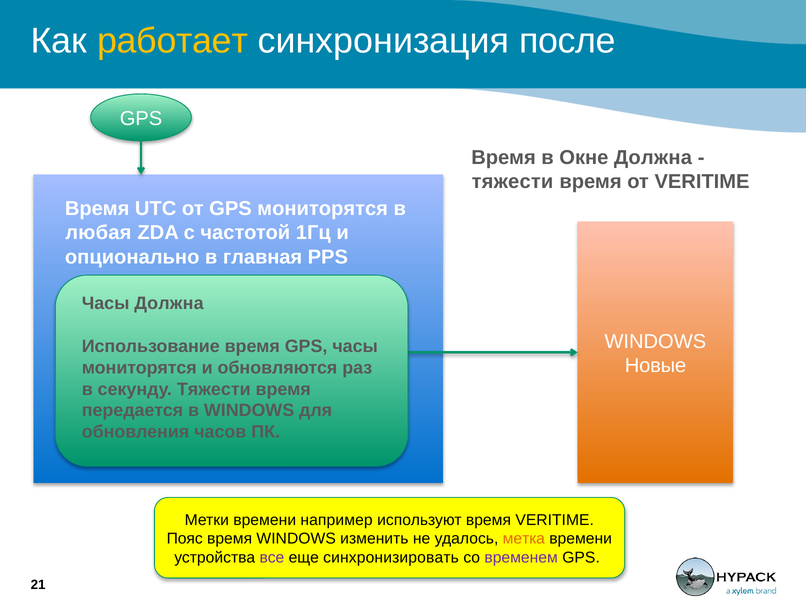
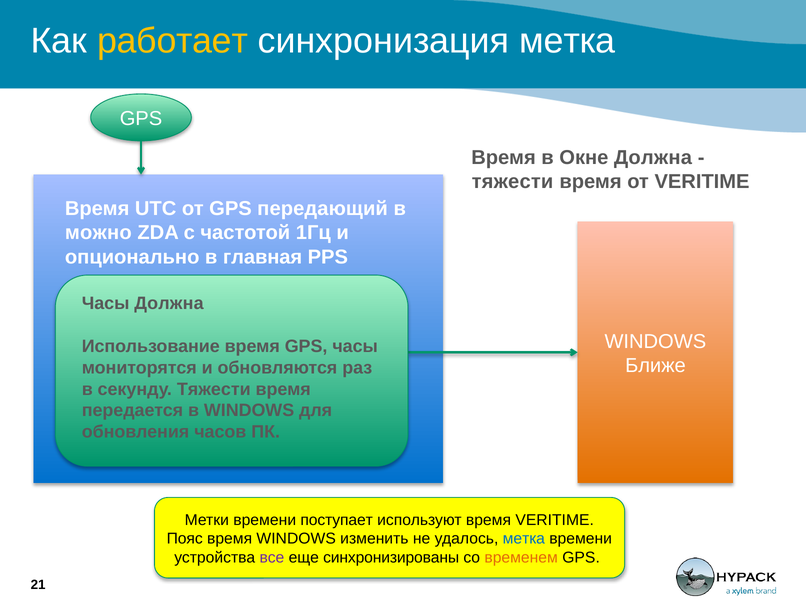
синхронизация после: после -> метка
GPS мониторятся: мониторятся -> передающий
любая: любая -> можно
Новые: Новые -> Ближе
например: например -> поступает
метка at (524, 539) colour: orange -> blue
синхронизировать: синхронизировать -> синхронизированы
временем colour: purple -> orange
